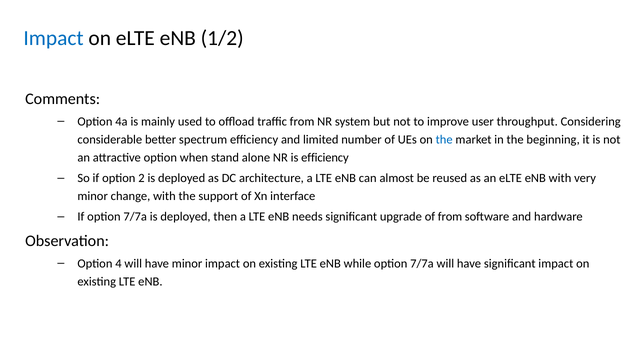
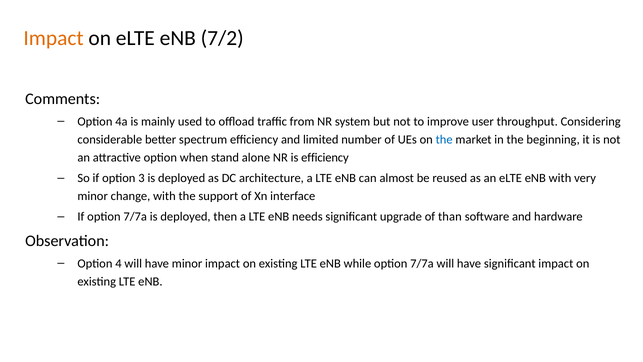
Impact at (54, 38) colour: blue -> orange
1/2: 1/2 -> 7/2
2: 2 -> 3
of from: from -> than
